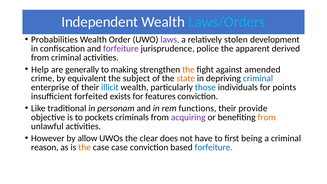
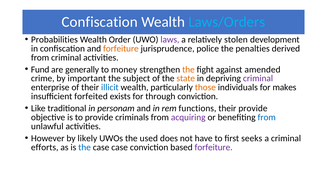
Independent at (100, 22): Independent -> Confiscation
forfeiture at (121, 48) colour: purple -> orange
apparent: apparent -> penalties
Help: Help -> Fund
making: making -> money
equivalent: equivalent -> important
criminal at (258, 78) colour: blue -> purple
those colour: blue -> orange
points: points -> makes
features: features -> through
to pockets: pockets -> provide
from at (267, 117) colour: orange -> blue
allow: allow -> likely
clear: clear -> used
being: being -> seeks
reason: reason -> efforts
the at (85, 147) colour: orange -> blue
forfeiture at (214, 147) colour: blue -> purple
